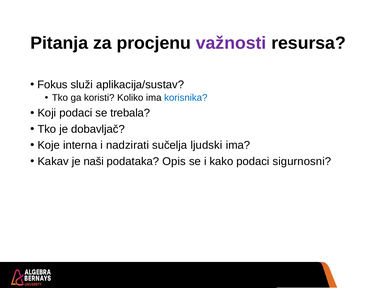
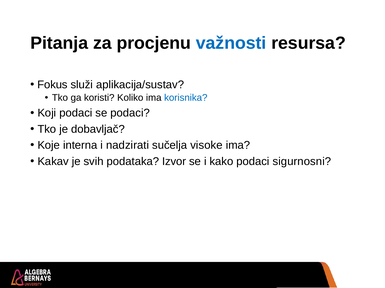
važnosti colour: purple -> blue
se trebala: trebala -> podaci
ljudski: ljudski -> visoke
naši: naši -> svih
Opis: Opis -> Izvor
